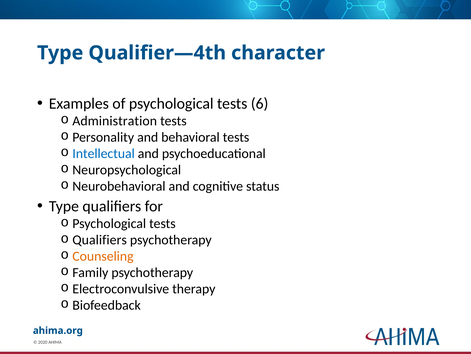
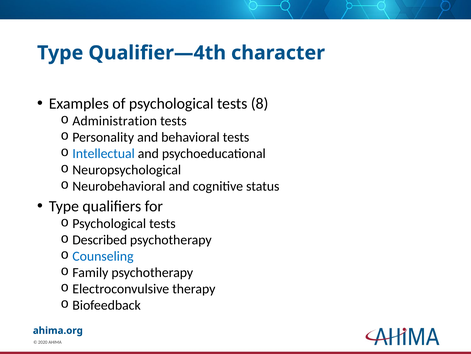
6: 6 -> 8
Qualifiers at (100, 240): Qualifiers -> Described
Counseling colour: orange -> blue
